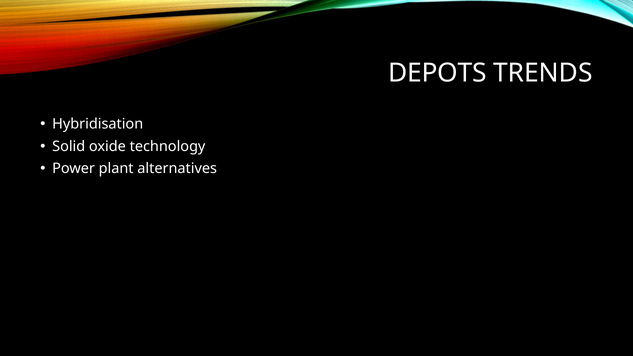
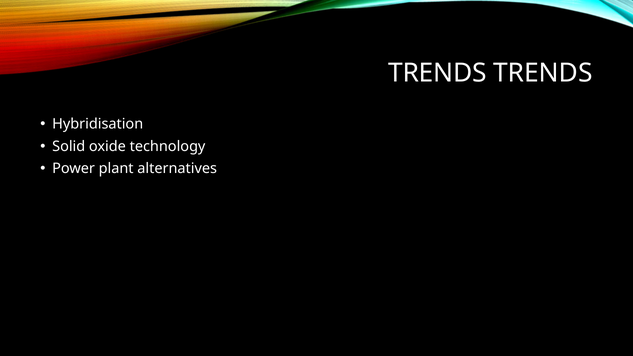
DEPOTS at (438, 73): DEPOTS -> TRENDS
